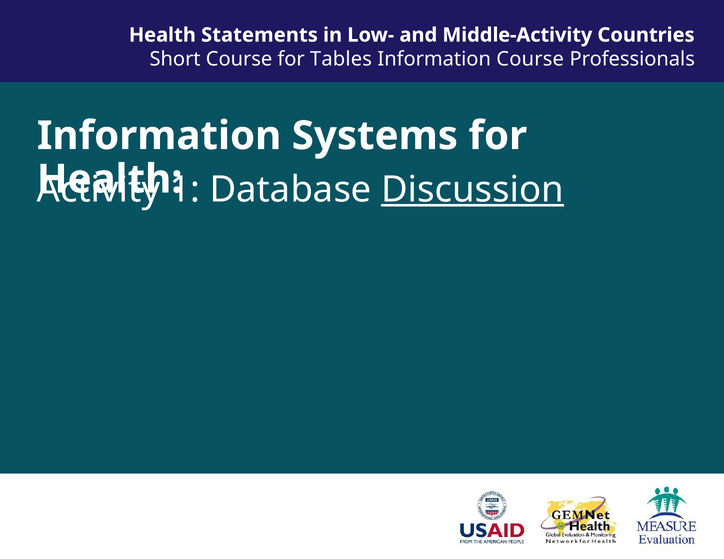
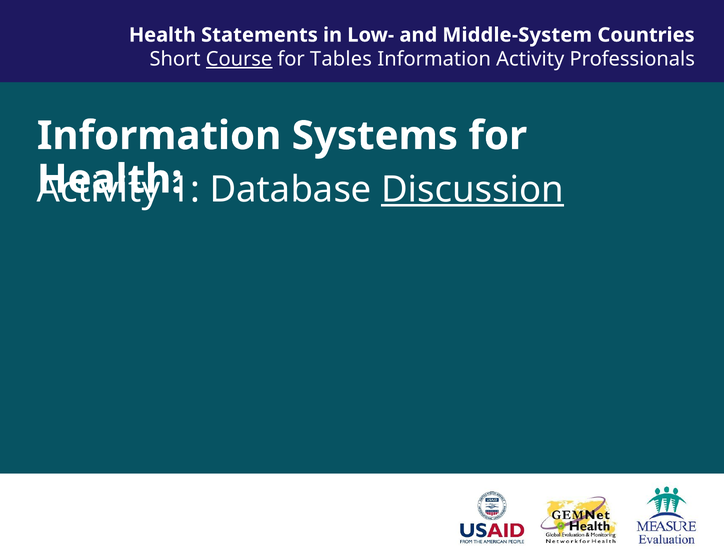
Middle-Activity: Middle-Activity -> Middle-System
Course at (239, 59) underline: none -> present
Information Course: Course -> Activity
